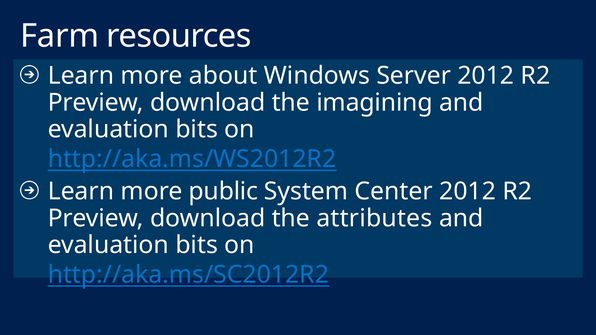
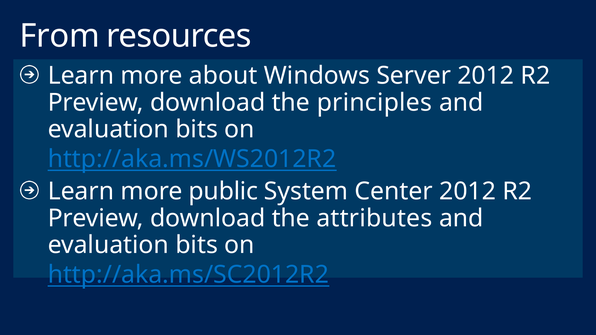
Farm: Farm -> From
imagining: imagining -> principles
